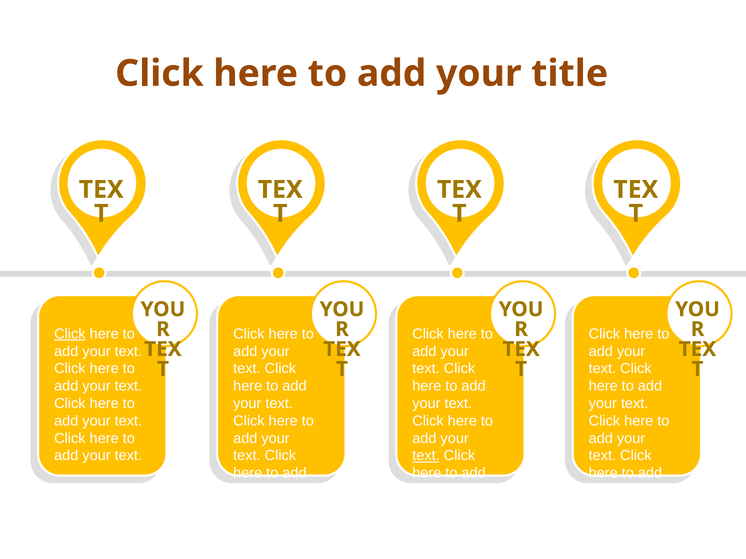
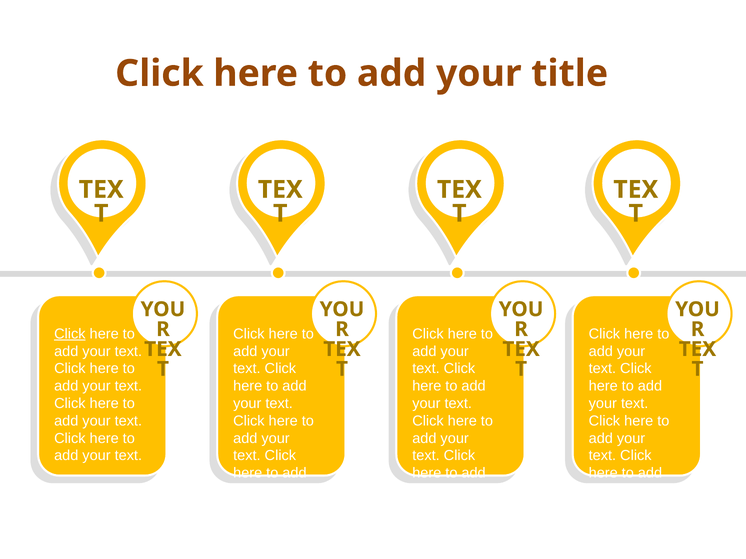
text at (426, 456) underline: present -> none
